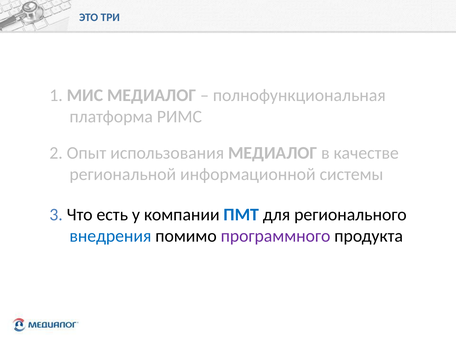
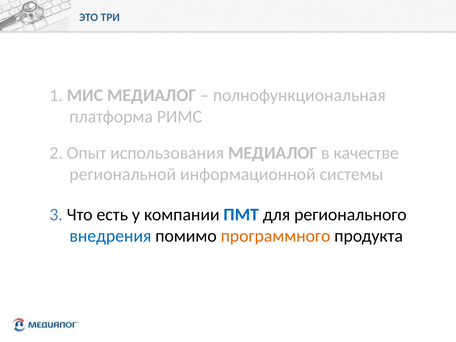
программного colour: purple -> orange
